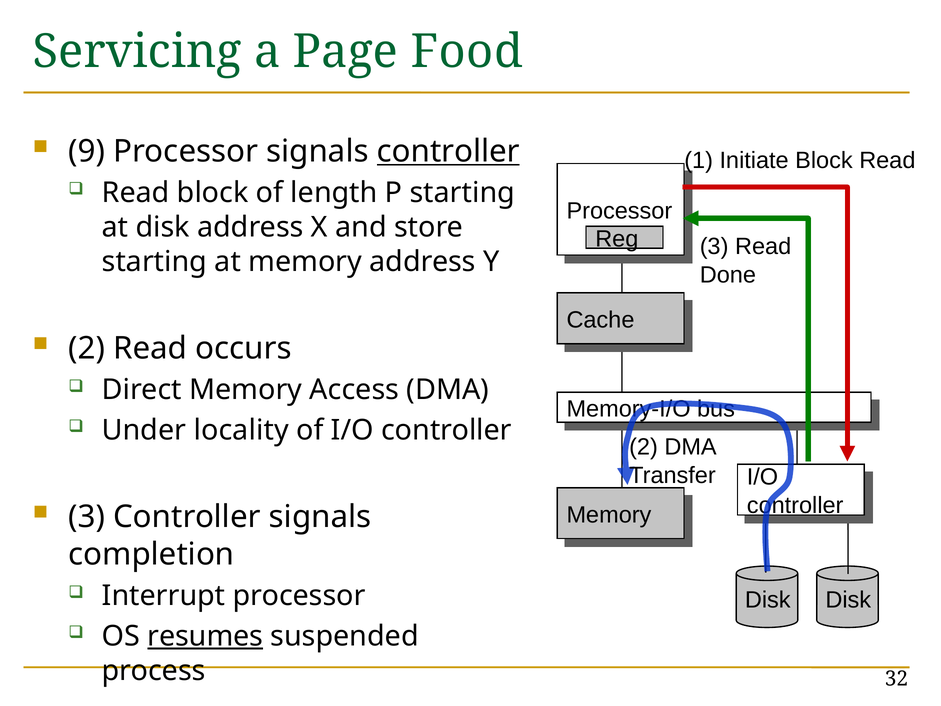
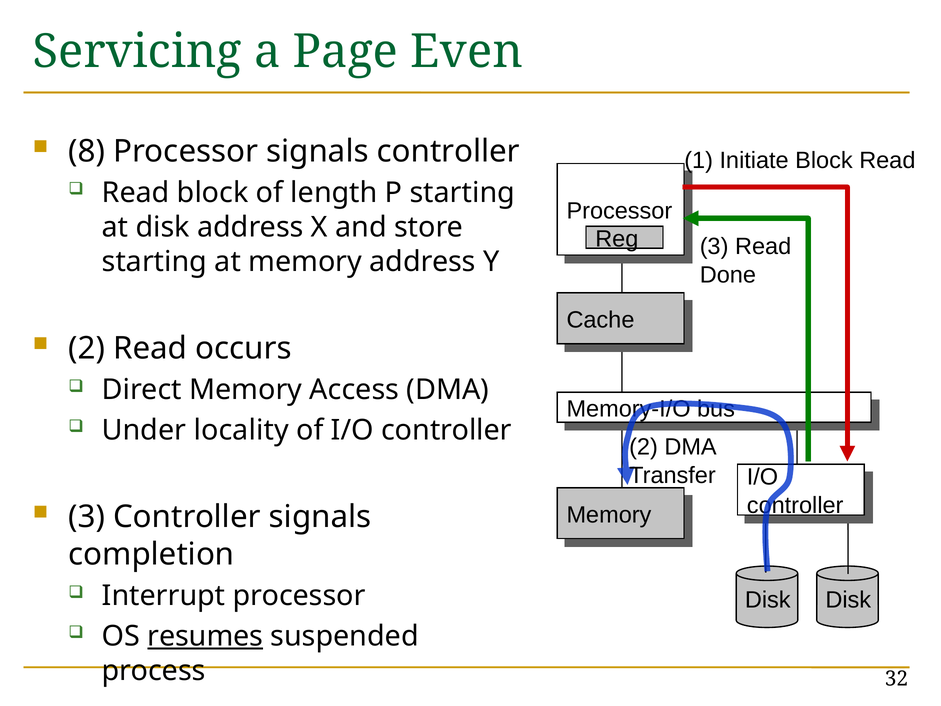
Food: Food -> Even
9: 9 -> 8
controller at (448, 151) underline: present -> none
